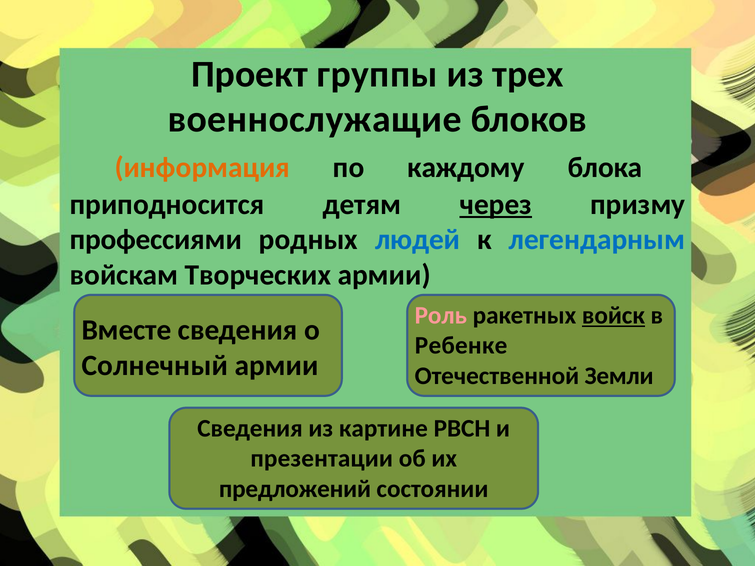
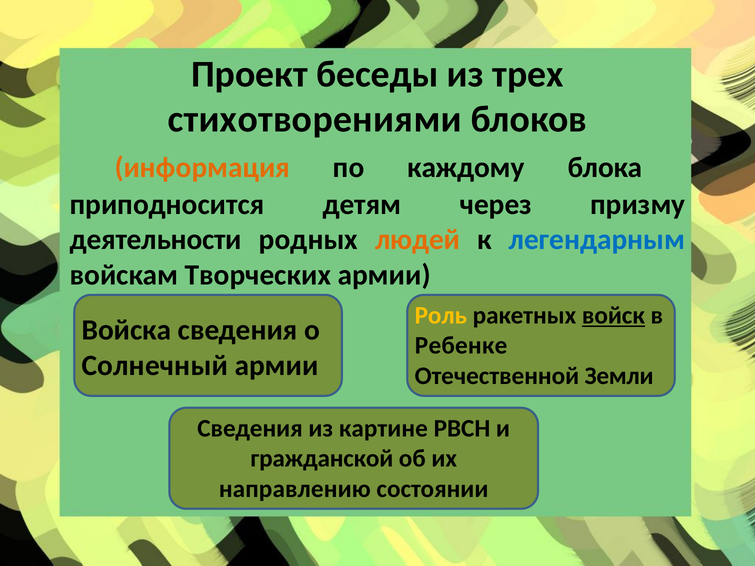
группы: группы -> беседы
военнослужащие: военнослужащие -> стихотворениями
через underline: present -> none
профессиями: профессиями -> деятельности
людей colour: blue -> orange
Роль colour: pink -> yellow
Вместе: Вместе -> Войска
презентации: презентации -> гражданской
предложений: предложений -> направлению
